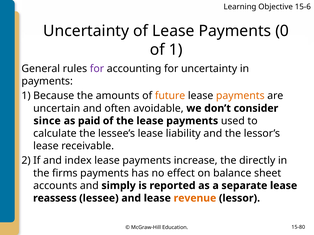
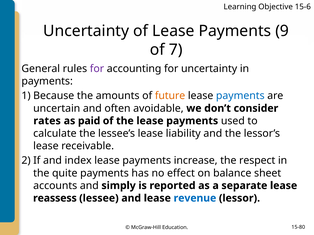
0: 0 -> 9
of 1: 1 -> 7
payments at (240, 96) colour: orange -> blue
since: since -> rates
directly: directly -> respect
firms: firms -> quite
revenue colour: orange -> blue
